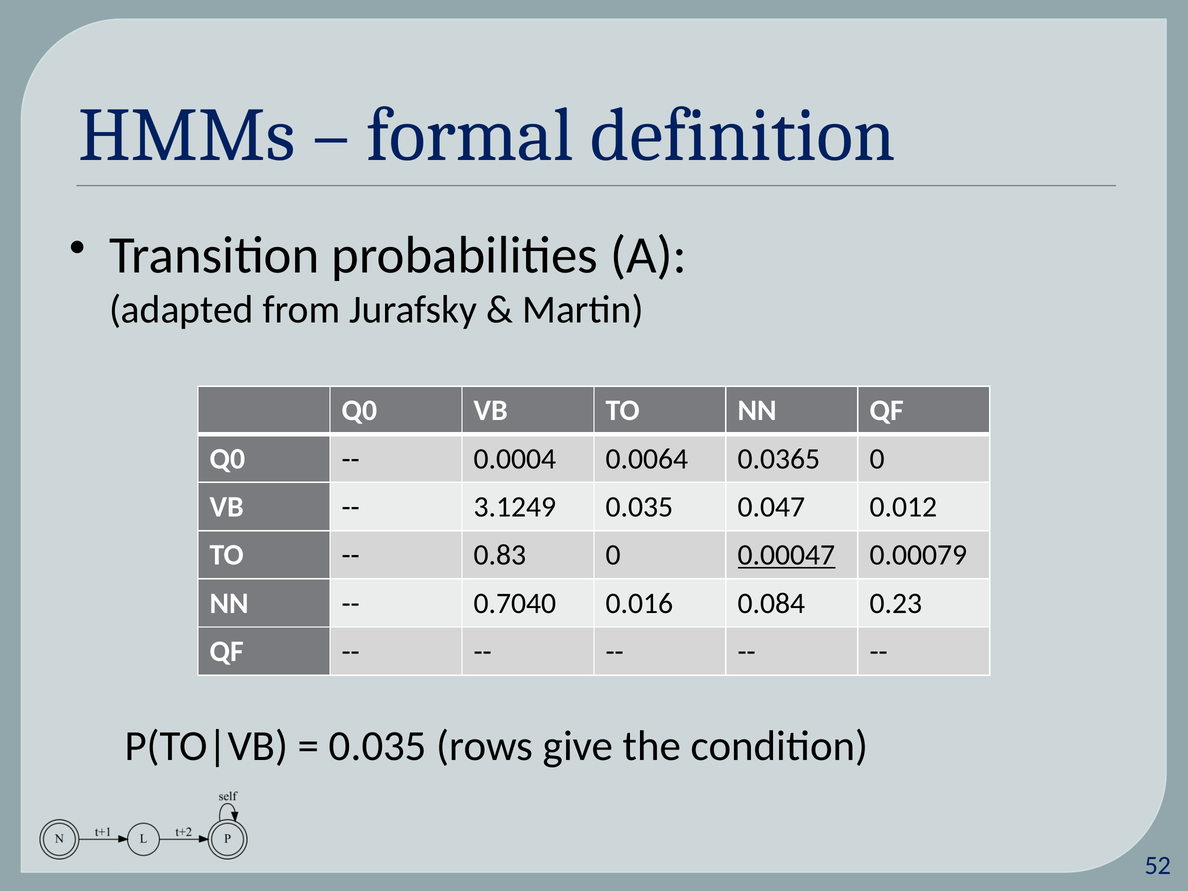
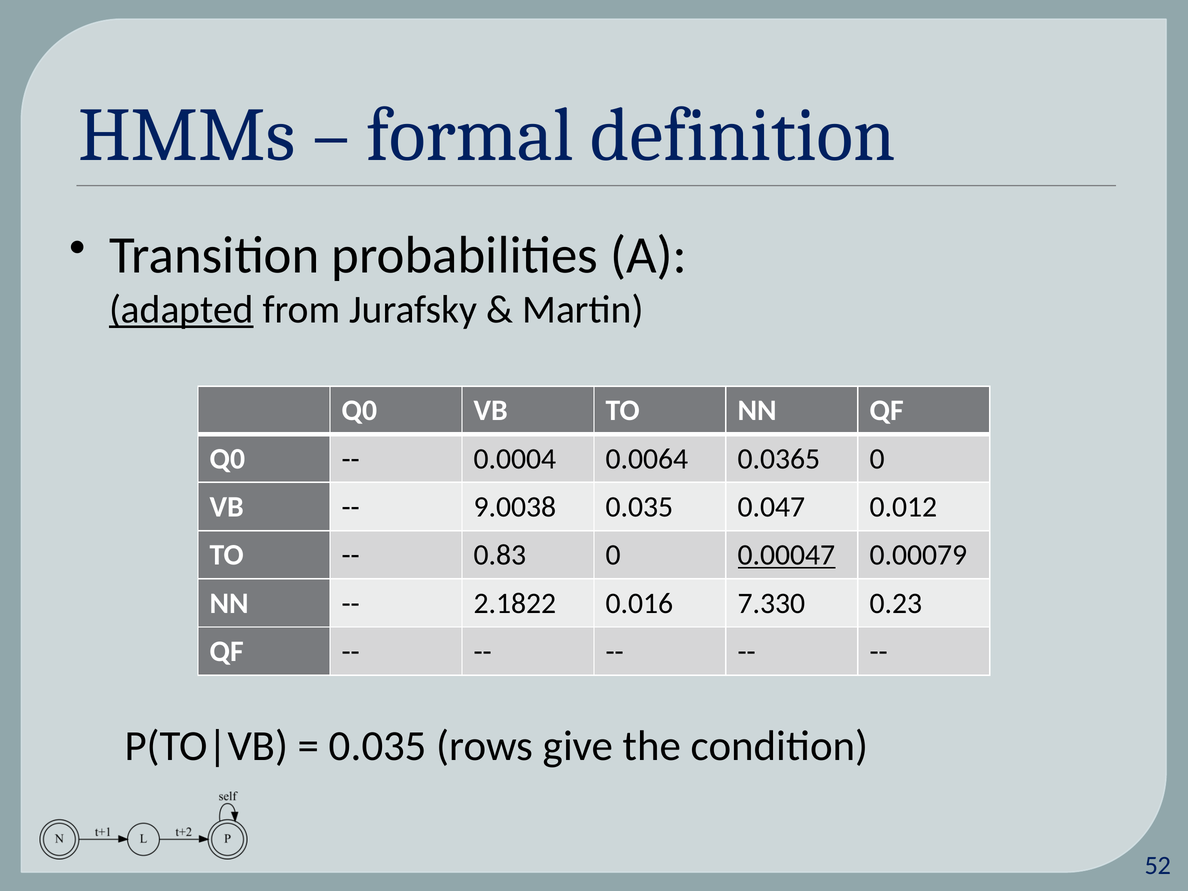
adapted underline: none -> present
3.1249: 3.1249 -> 9.0038
0.7040: 0.7040 -> 2.1822
0.084: 0.084 -> 7.330
